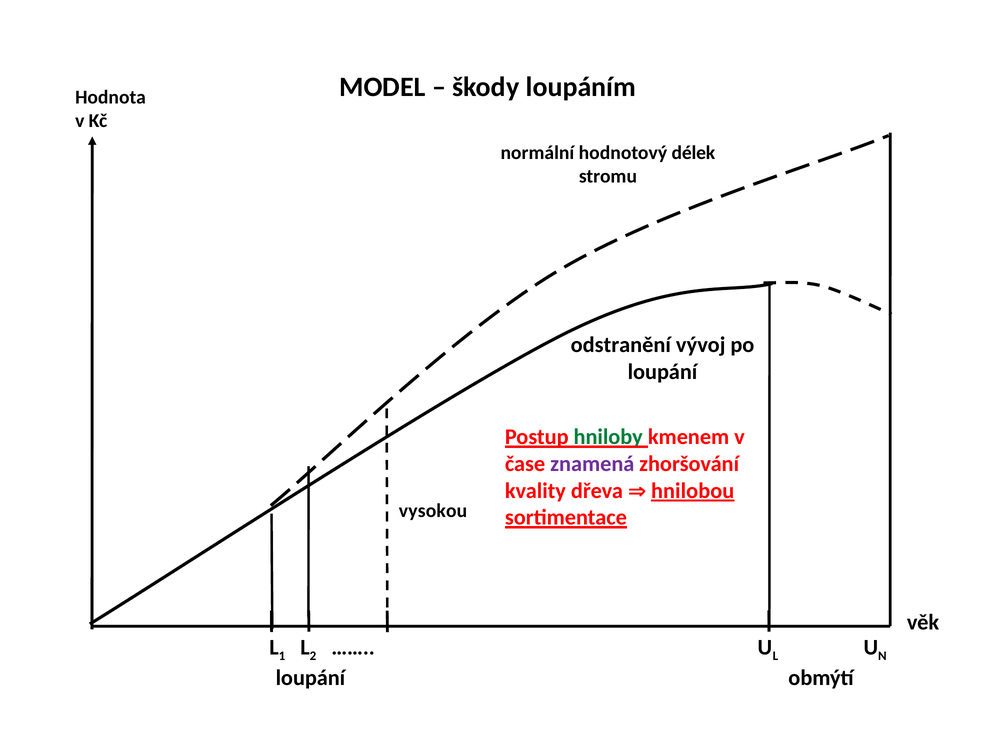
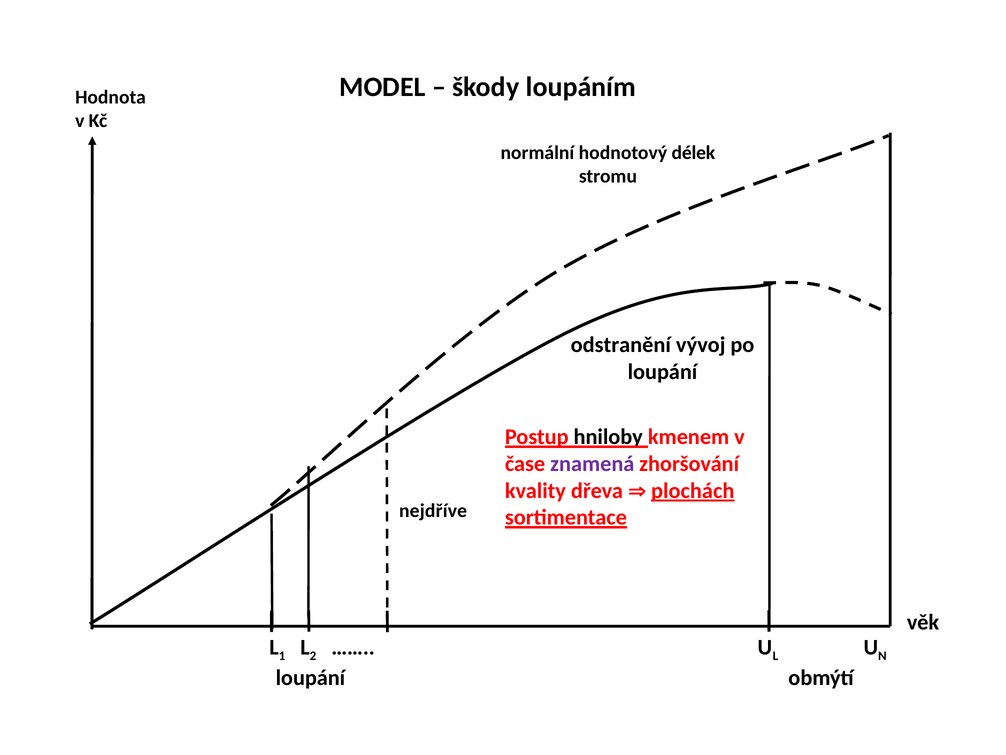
hniloby colour: green -> black
hnilobou: hnilobou -> plochách
vysokou: vysokou -> nejdříve
